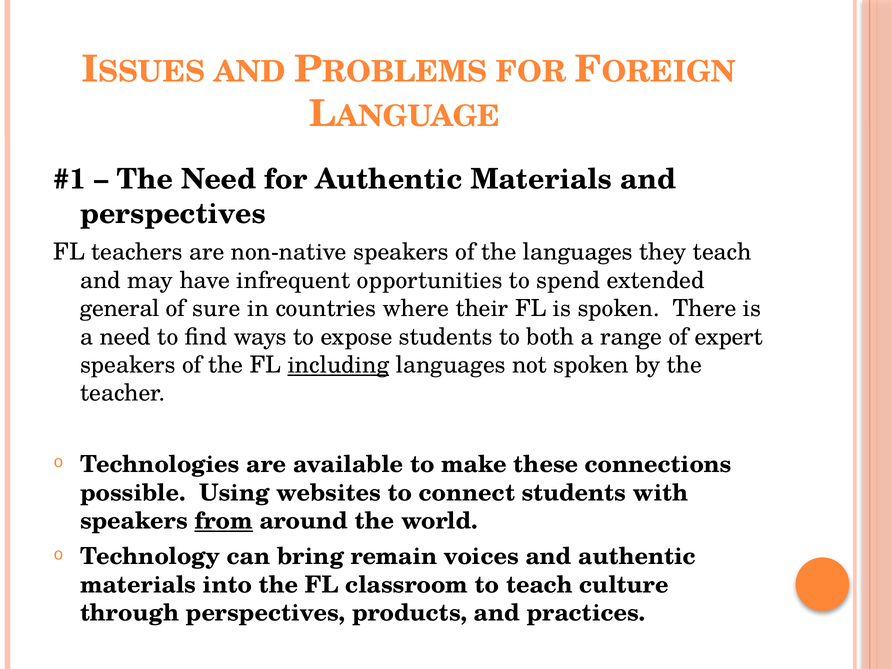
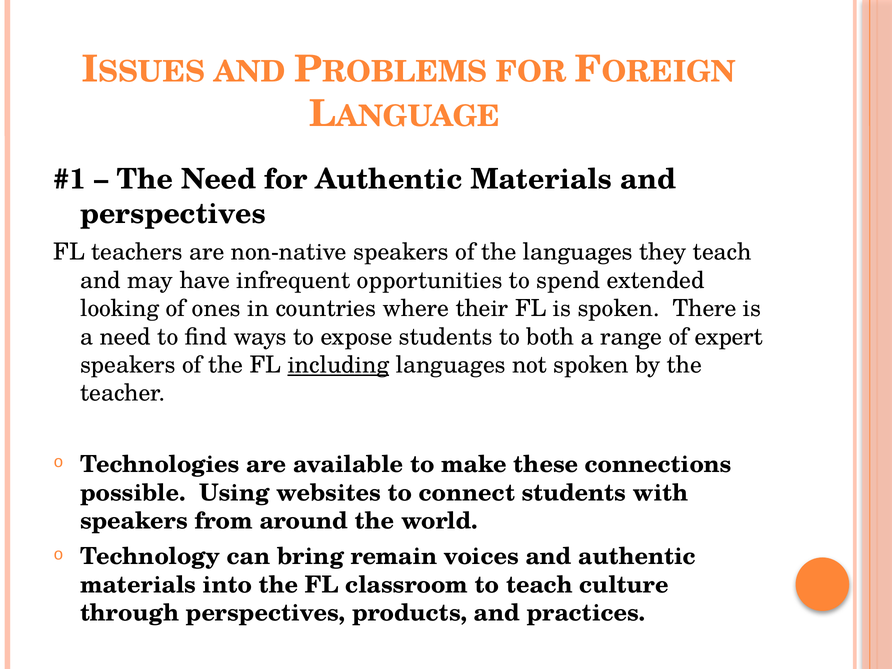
general: general -> looking
sure: sure -> ones
from underline: present -> none
